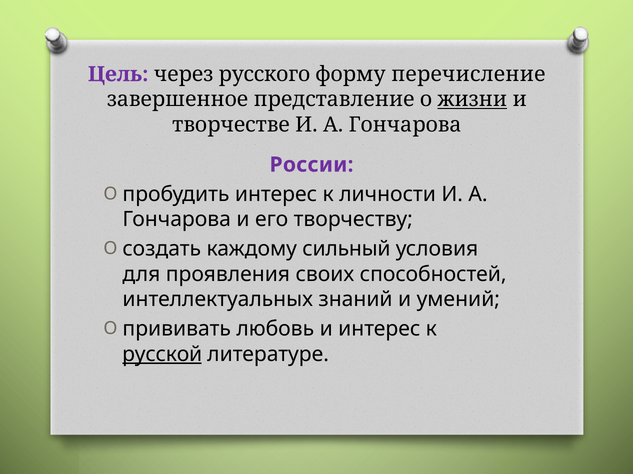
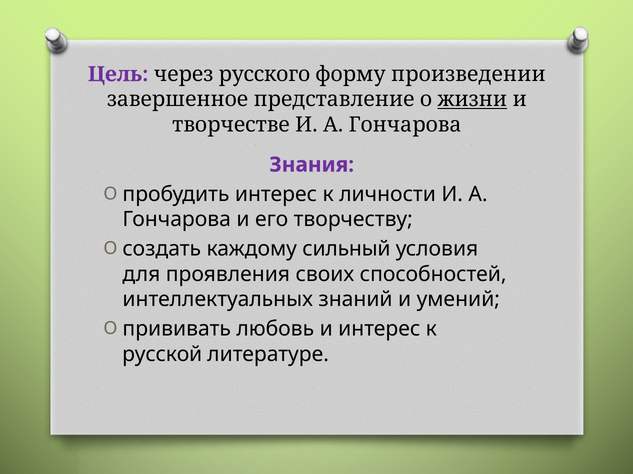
перечисление: перечисление -> произведении
России: России -> Знания
русской underline: present -> none
